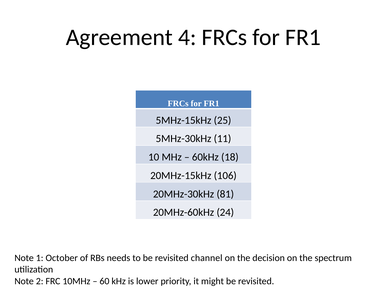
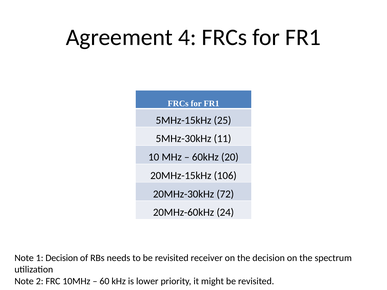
18: 18 -> 20
81: 81 -> 72
1 October: October -> Decision
channel: channel -> receiver
